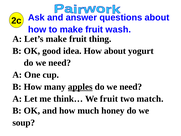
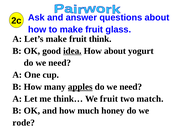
wash: wash -> glass
thing: thing -> think
idea underline: none -> present
soup: soup -> rode
